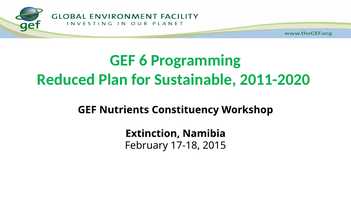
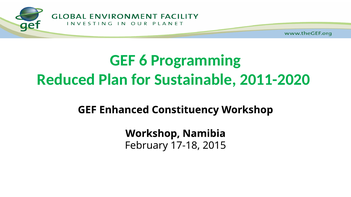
Nutrients: Nutrients -> Enhanced
Extinction at (153, 134): Extinction -> Workshop
